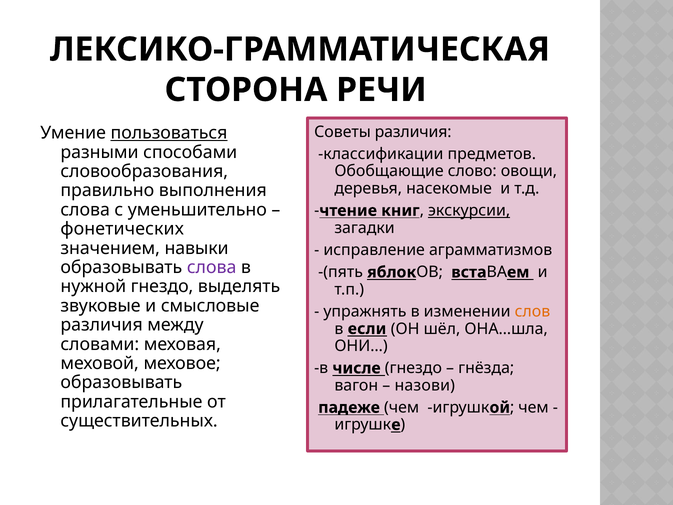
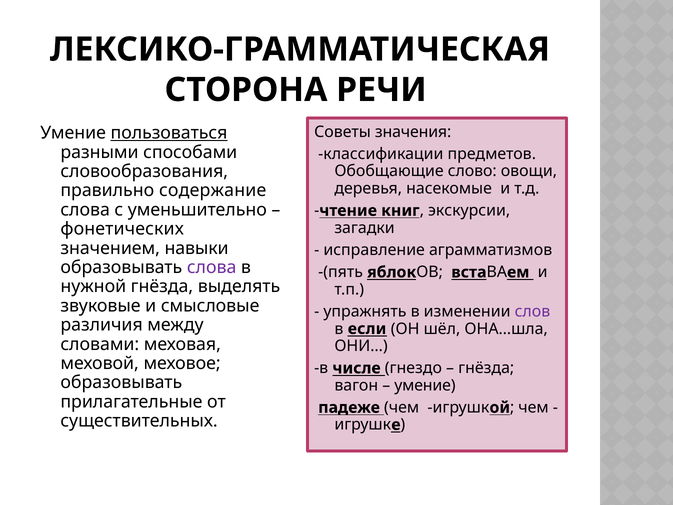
Советы различия: различия -> значения
выполнения: выполнения -> содержание
экскурсии underline: present -> none
нужной гнездо: гнездо -> гнёзда
слов colour: orange -> purple
назови at (425, 385): назови -> умение
